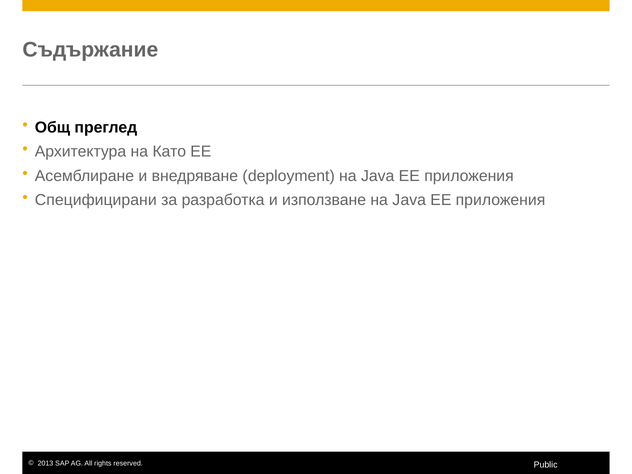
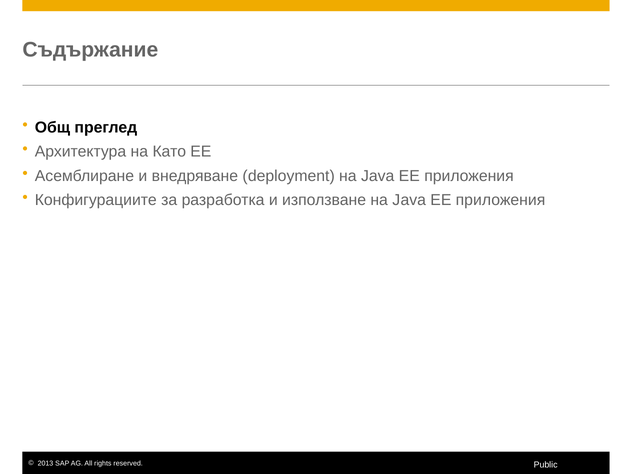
Специфицирани: Специфицирани -> Конфигурациите
